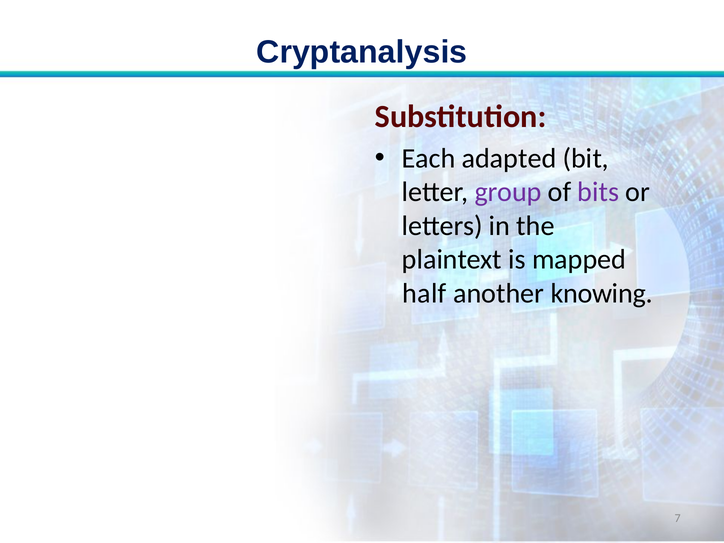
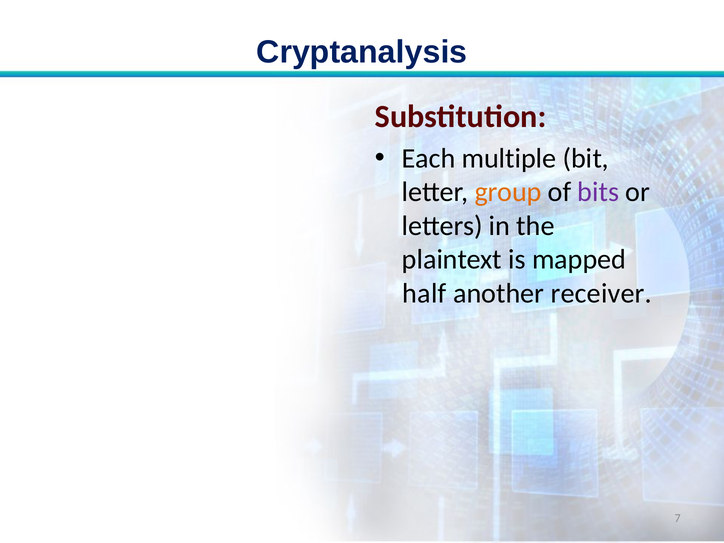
adapted: adapted -> multiple
group colour: purple -> orange
knowing: knowing -> receiver
